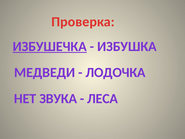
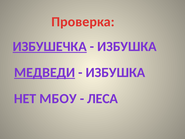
МЕДВЕДИ underline: none -> present
ЛОДОЧКА at (115, 72): ЛОДОЧКА -> ИЗБУШКА
ЗВУКА: ЗВУКА -> МБОУ
